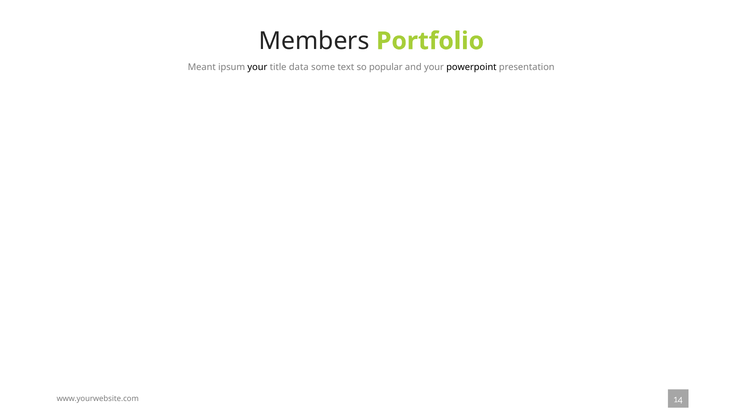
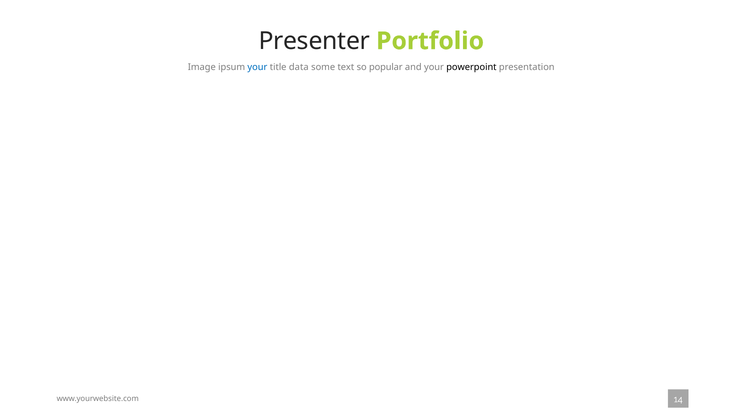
Members: Members -> Presenter
Meant: Meant -> Image
your at (257, 67) colour: black -> blue
